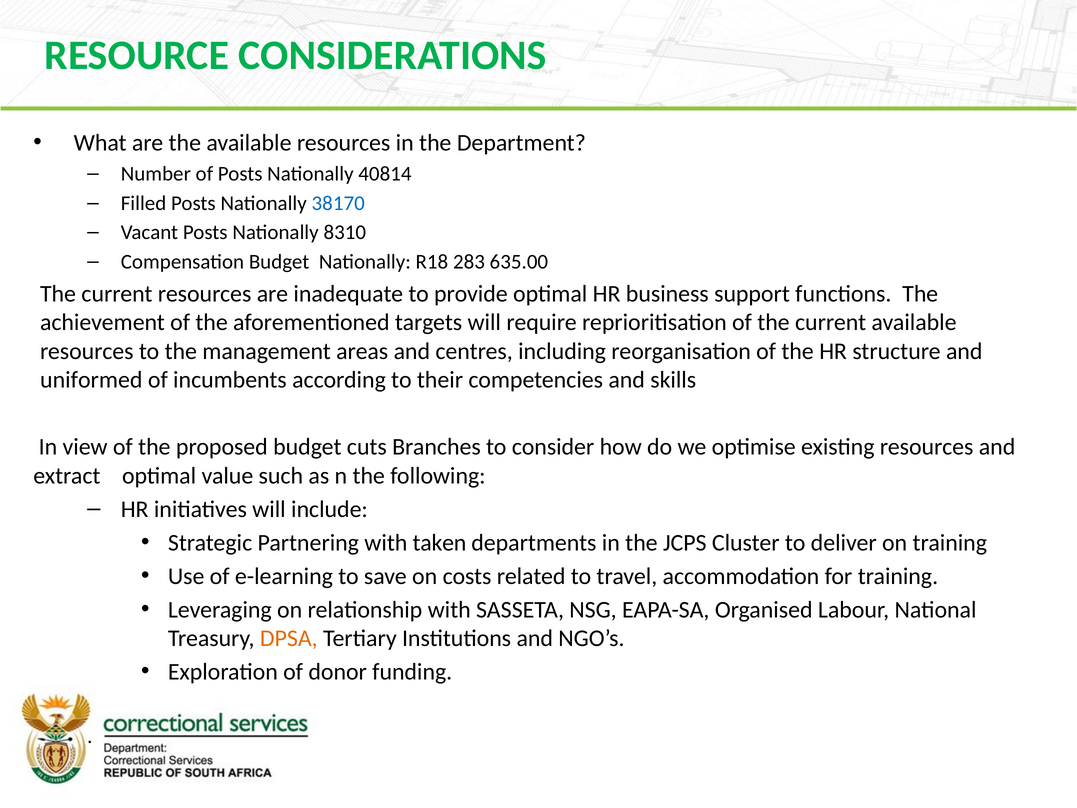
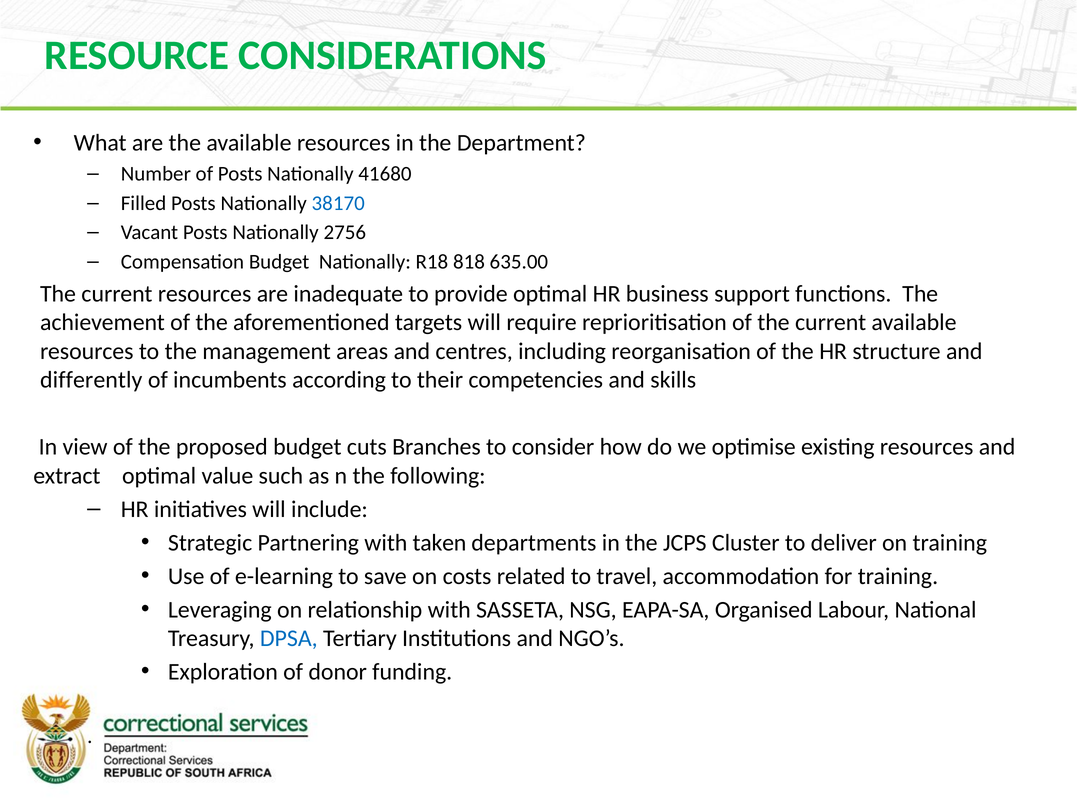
40814: 40814 -> 41680
8310: 8310 -> 2756
283: 283 -> 818
uniformed: uniformed -> differently
DPSA colour: orange -> blue
